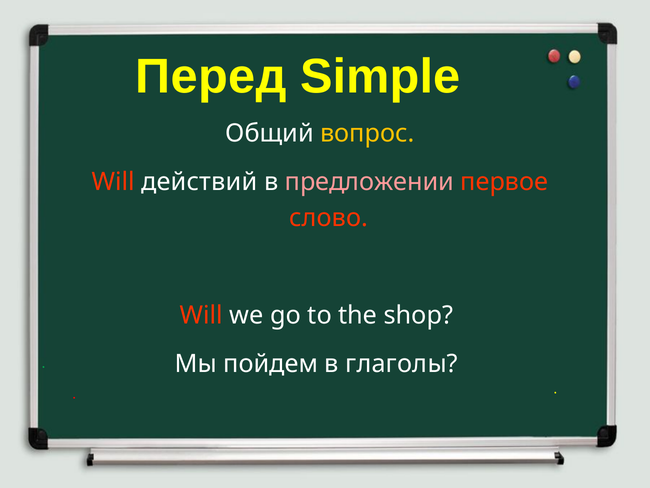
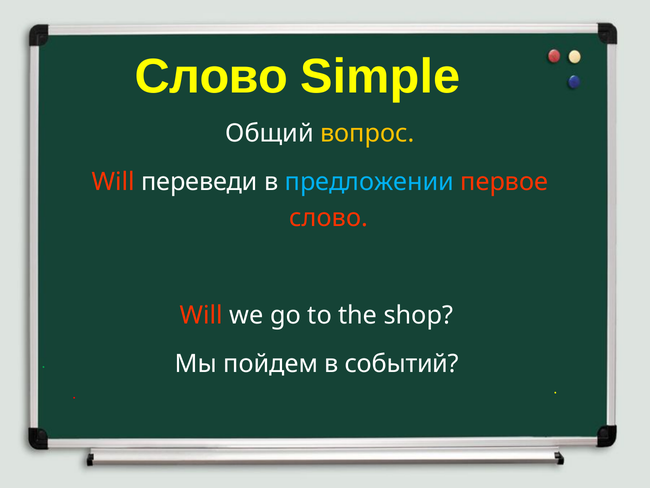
Перед at (211, 77): Перед -> Слово
действий: действий -> переведи
предложении colour: pink -> light blue
глаголы: глаголы -> событий
